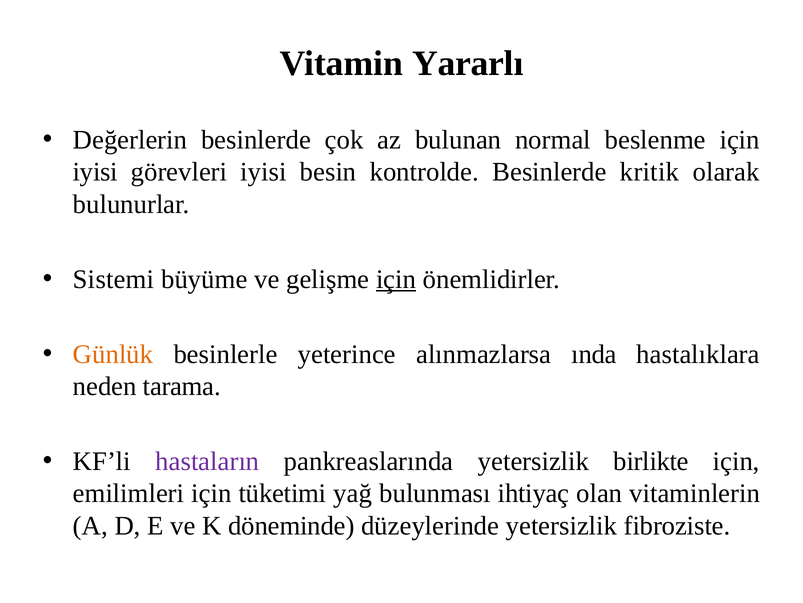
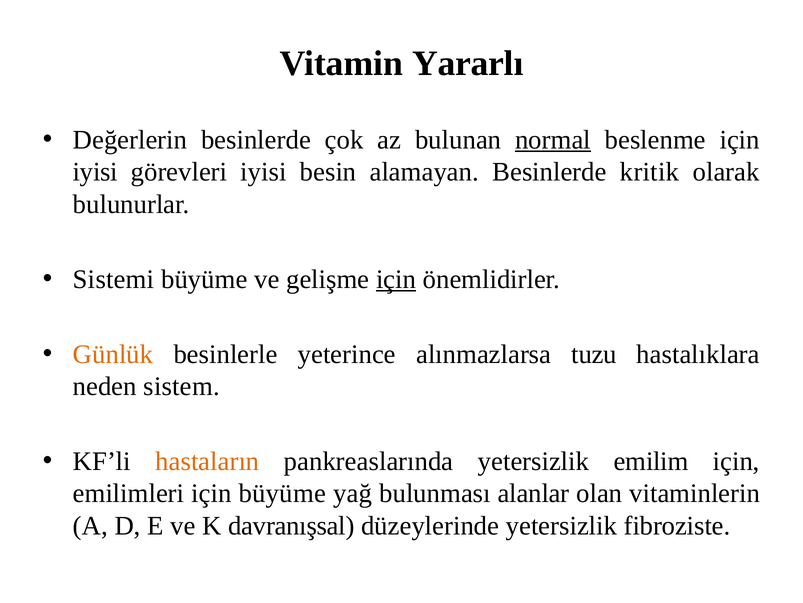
normal underline: none -> present
kontrolde: kontrolde -> alamayan
ında: ında -> tuzu
tarama: tarama -> sistem
hastaların colour: purple -> orange
birlikte: birlikte -> emilim
için tüketimi: tüketimi -> büyüme
ihtiyaç: ihtiyaç -> alanlar
döneminde: döneminde -> davranışsal
